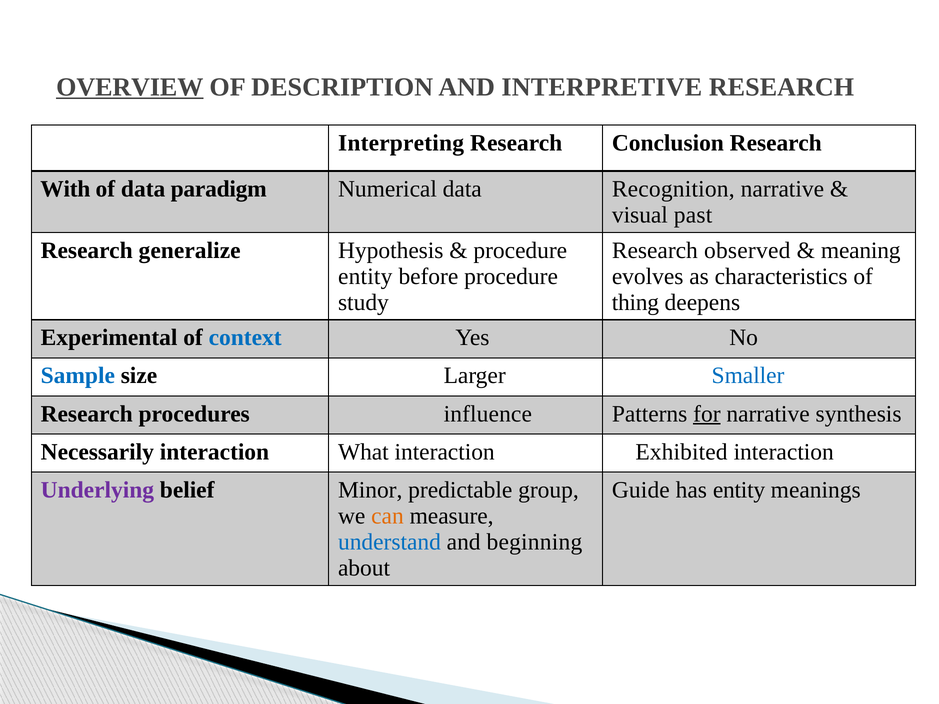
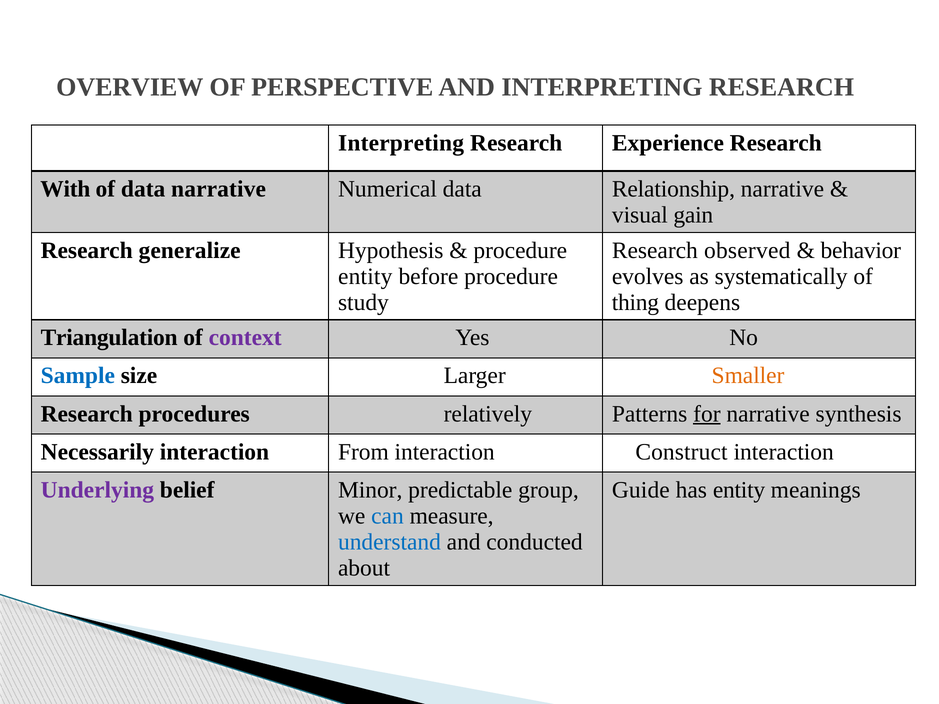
OVERVIEW underline: present -> none
DESCRIPTION: DESCRIPTION -> PERSPECTIVE
AND INTERPRETIVE: INTERPRETIVE -> INTERPRETING
Conclusion: Conclusion -> Experience
data paradigm: paradigm -> narrative
Recognition: Recognition -> Relationship
past: past -> gain
meaning: meaning -> behavior
characteristics: characteristics -> systematically
Experimental: Experimental -> Triangulation
context colour: blue -> purple
Smaller colour: blue -> orange
influence: influence -> relatively
What: What -> From
Exhibited: Exhibited -> Construct
can colour: orange -> blue
beginning: beginning -> conducted
